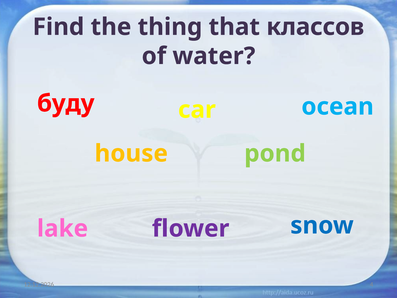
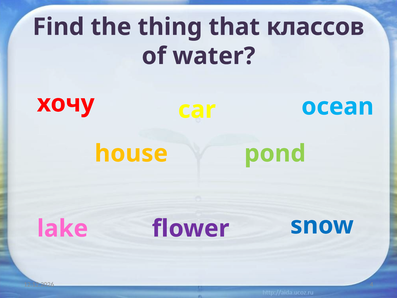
буду: буду -> хочу
